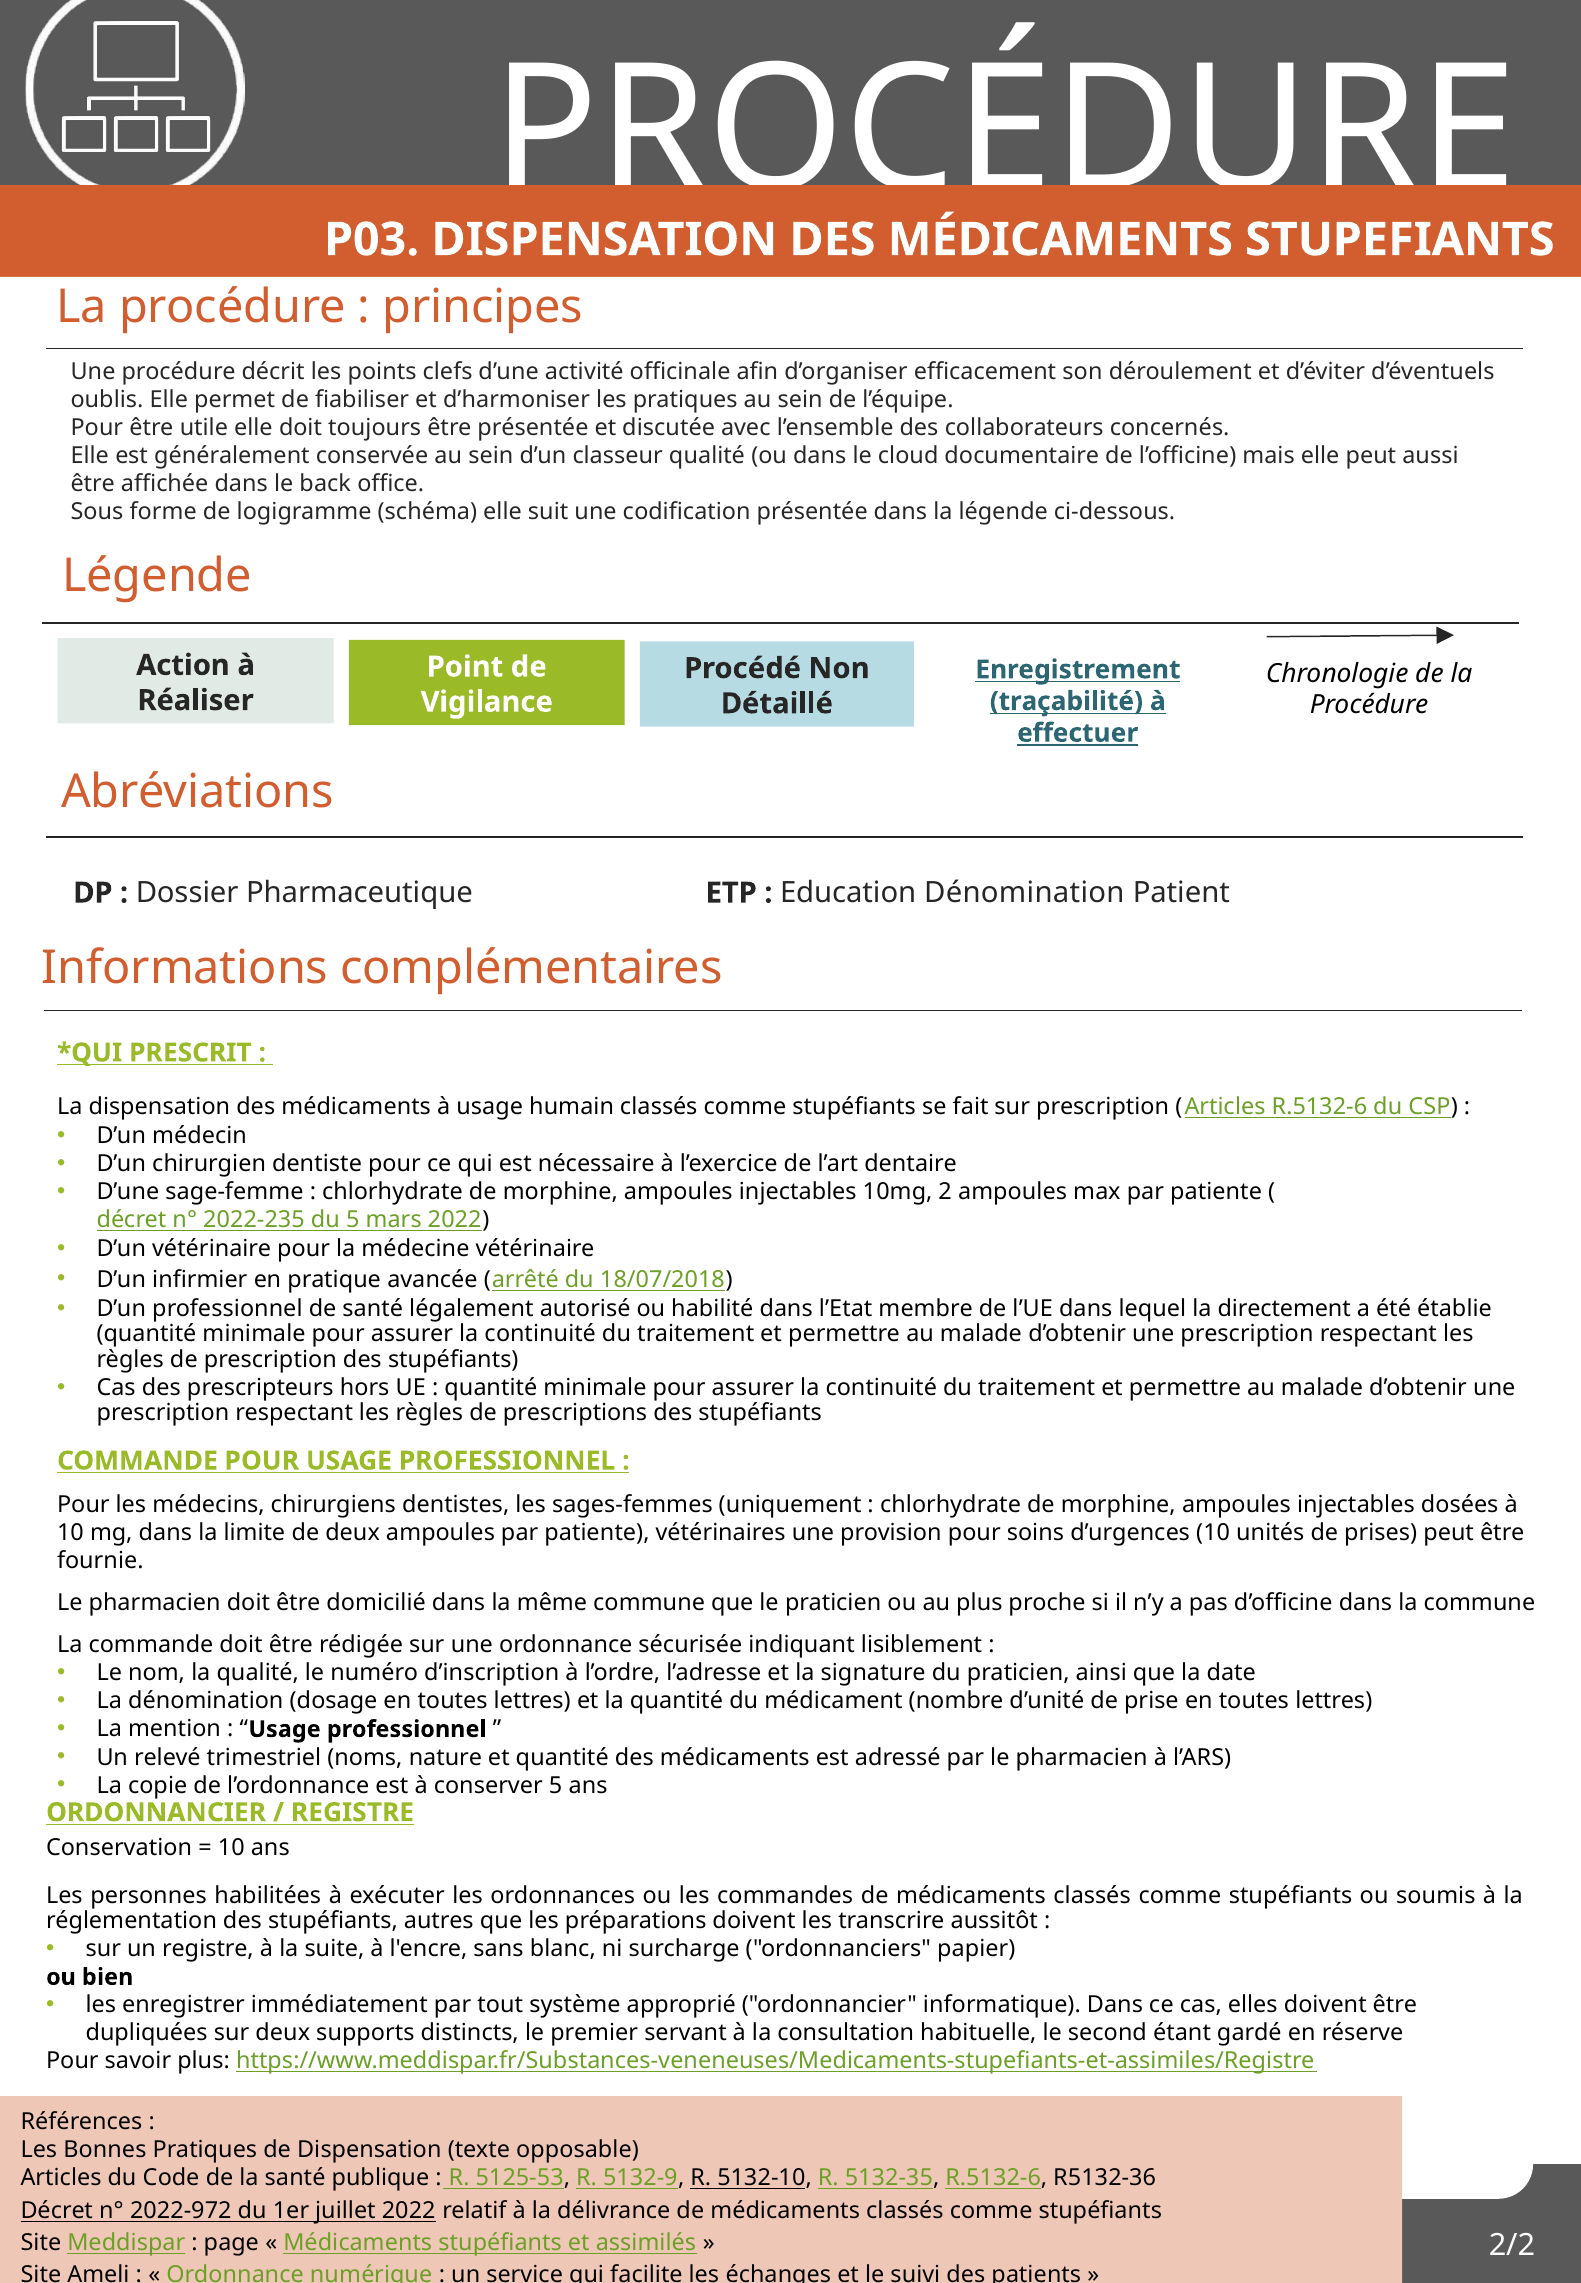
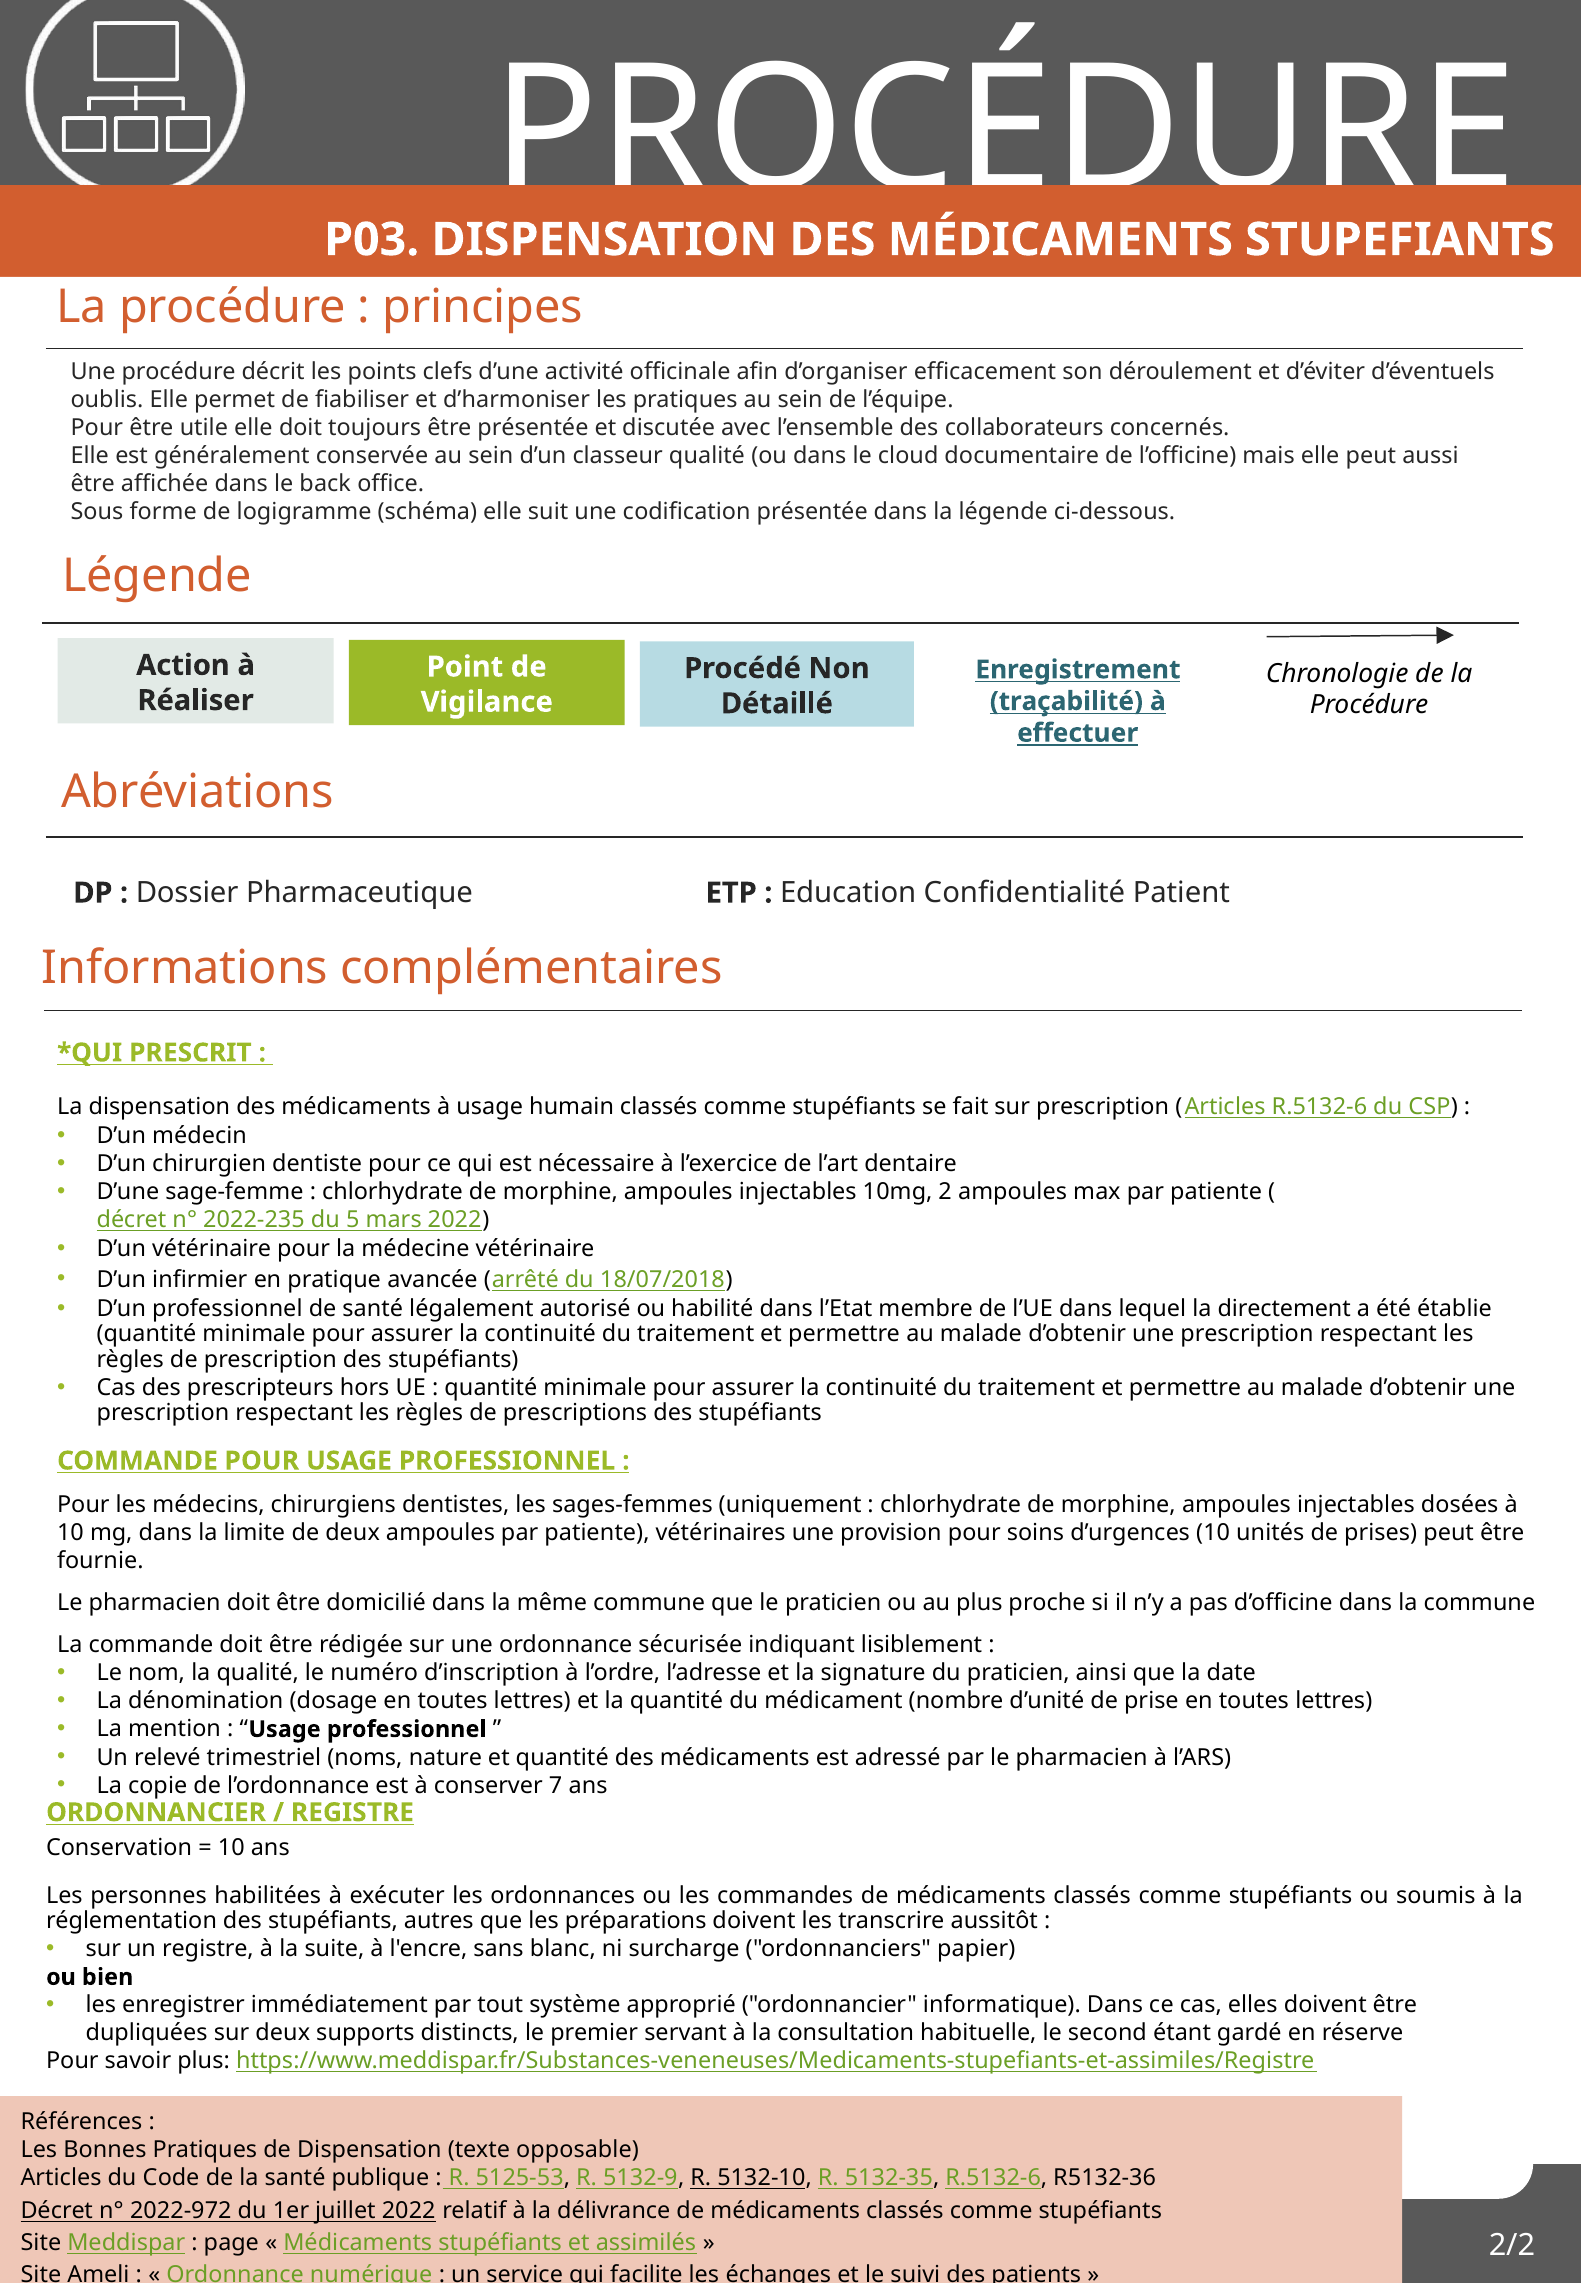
Education Dénomination: Dénomination -> Confidentialité
conserver 5: 5 -> 7
